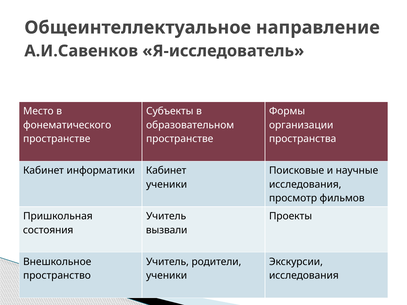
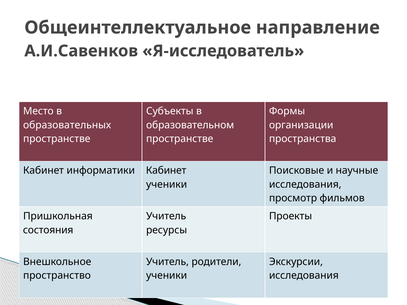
фонематического: фонематического -> образовательных
вызвали: вызвали -> ресурсы
